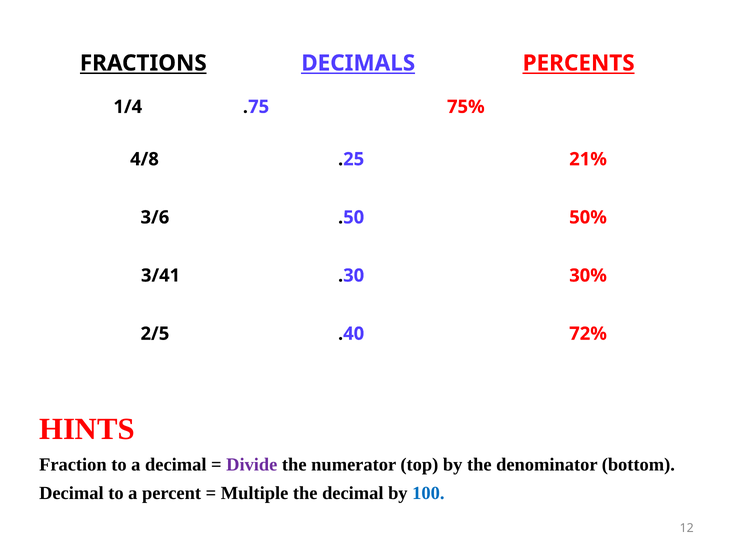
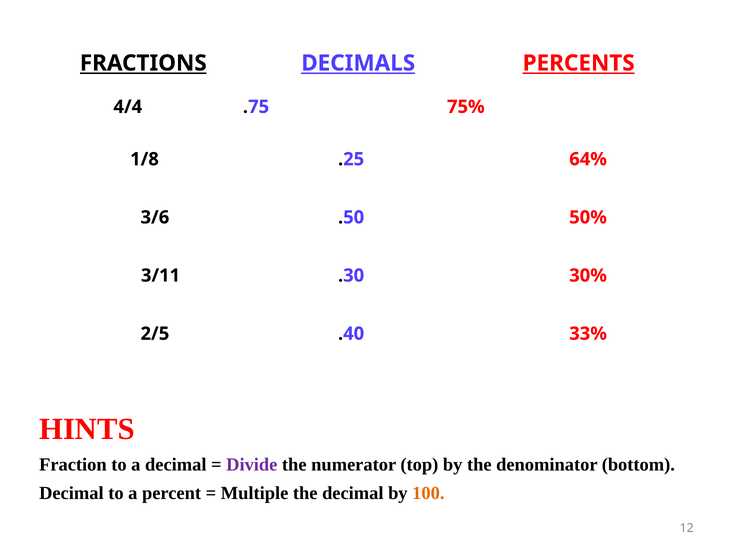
1/4: 1/4 -> 4/4
4/8: 4/8 -> 1/8
21%: 21% -> 64%
3/41: 3/41 -> 3/11
72%: 72% -> 33%
100 colour: blue -> orange
